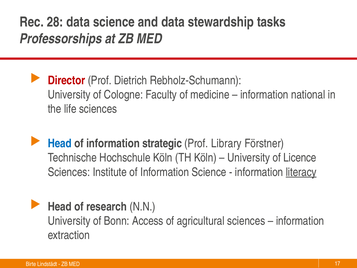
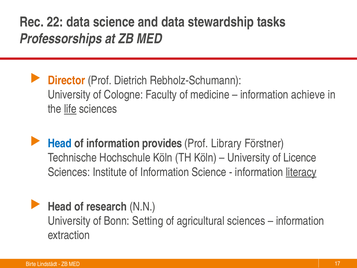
28: 28 -> 22
Director colour: red -> orange
national: national -> achieve
life underline: none -> present
strategic: strategic -> provides
Access: Access -> Setting
